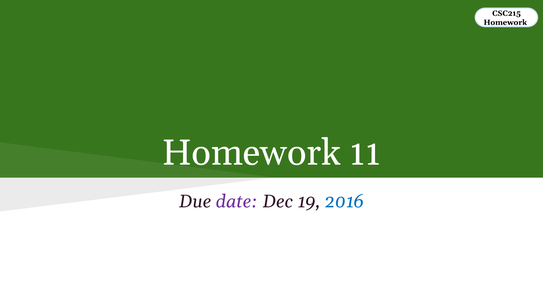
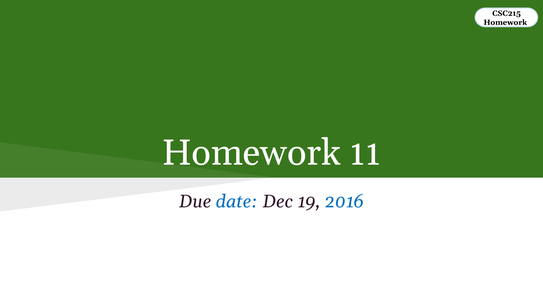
date colour: purple -> blue
